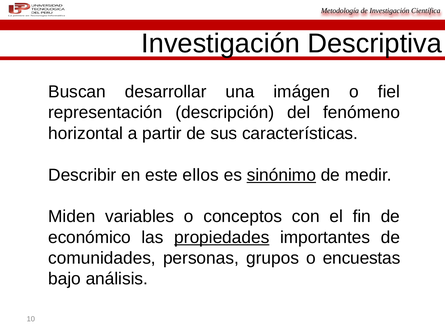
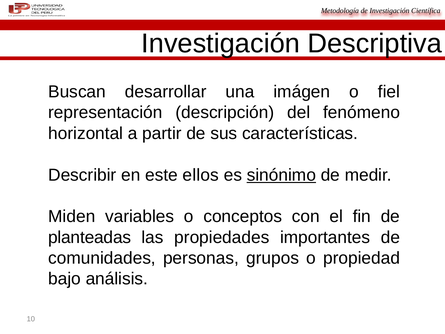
económico: económico -> planteadas
propiedades underline: present -> none
encuestas: encuestas -> propiedad
